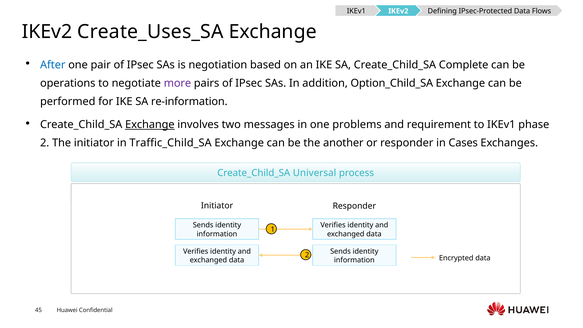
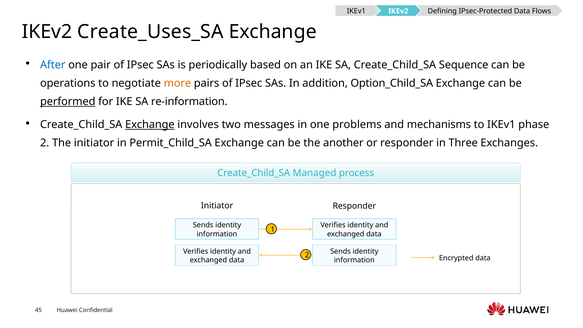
negotiation: negotiation -> periodically
Complete: Complete -> Sequence
more colour: purple -> orange
performed underline: none -> present
requirement: requirement -> mechanisms
Traffic_Child_SA: Traffic_Child_SA -> Permit_Child_SA
Cases: Cases -> Three
Universal: Universal -> Managed
